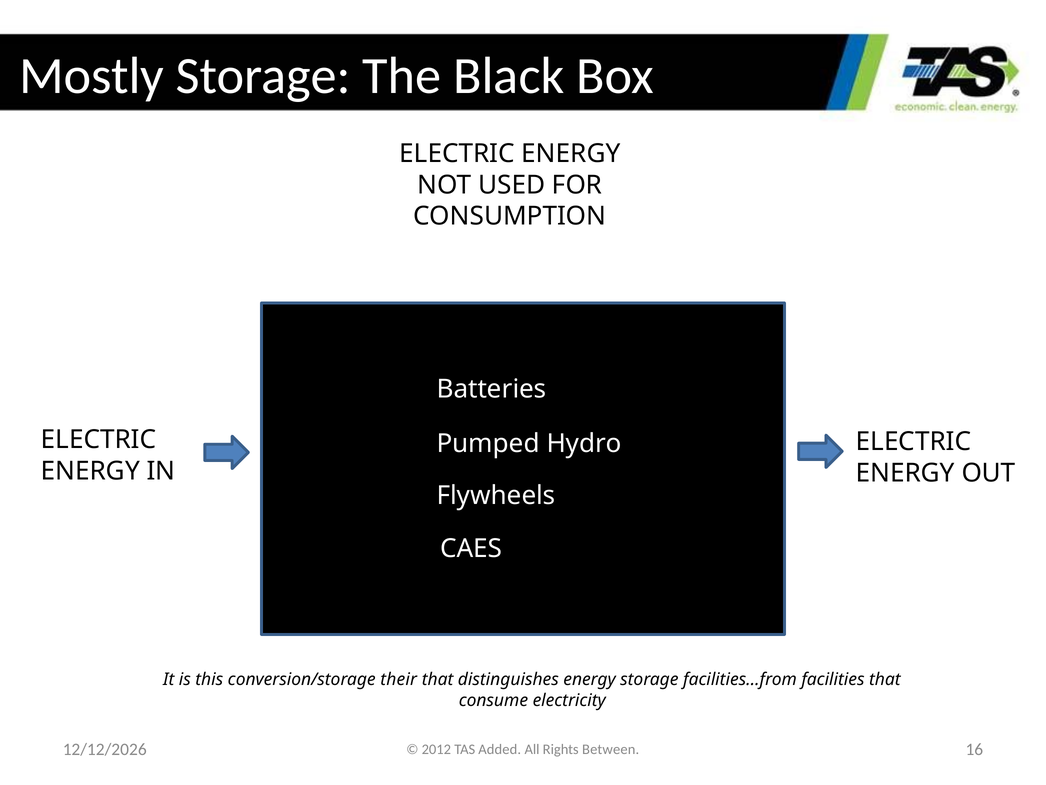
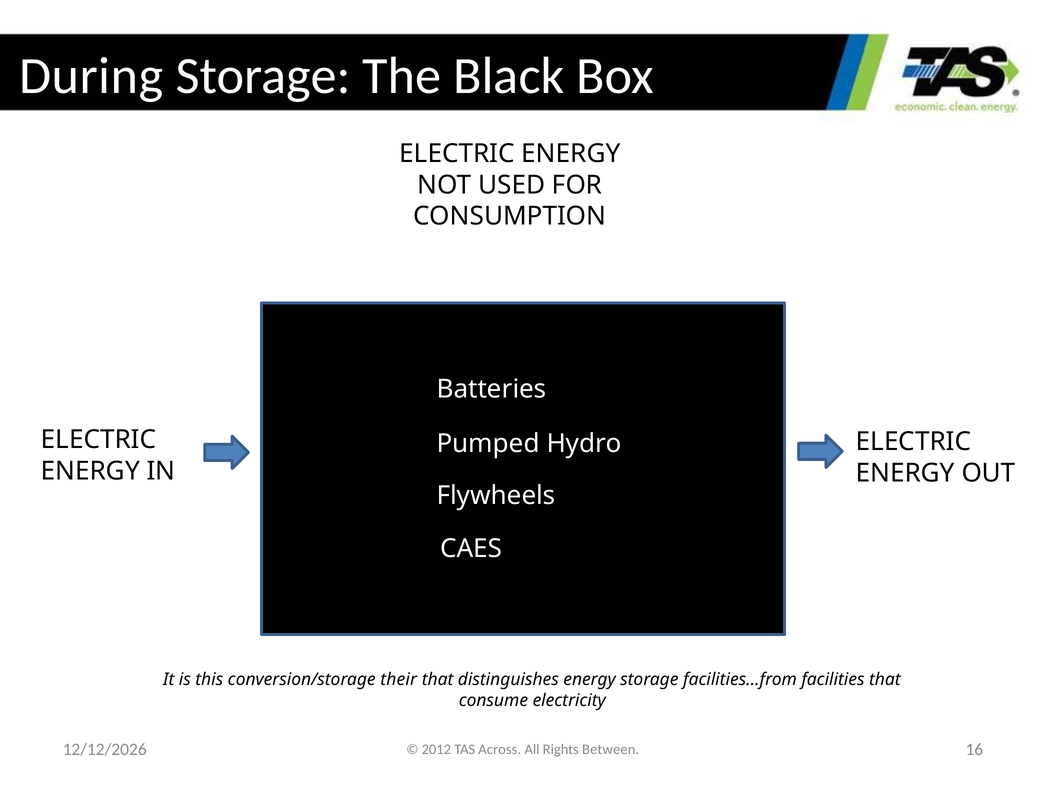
Mostly: Mostly -> During
Added: Added -> Across
